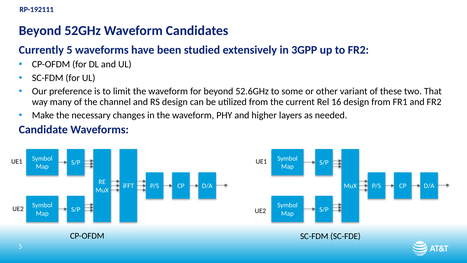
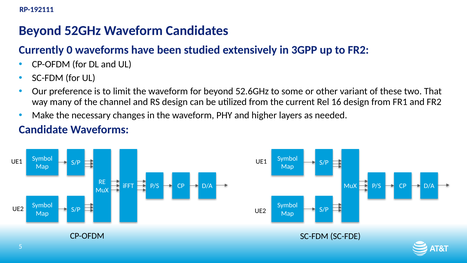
Currently 5: 5 -> 0
